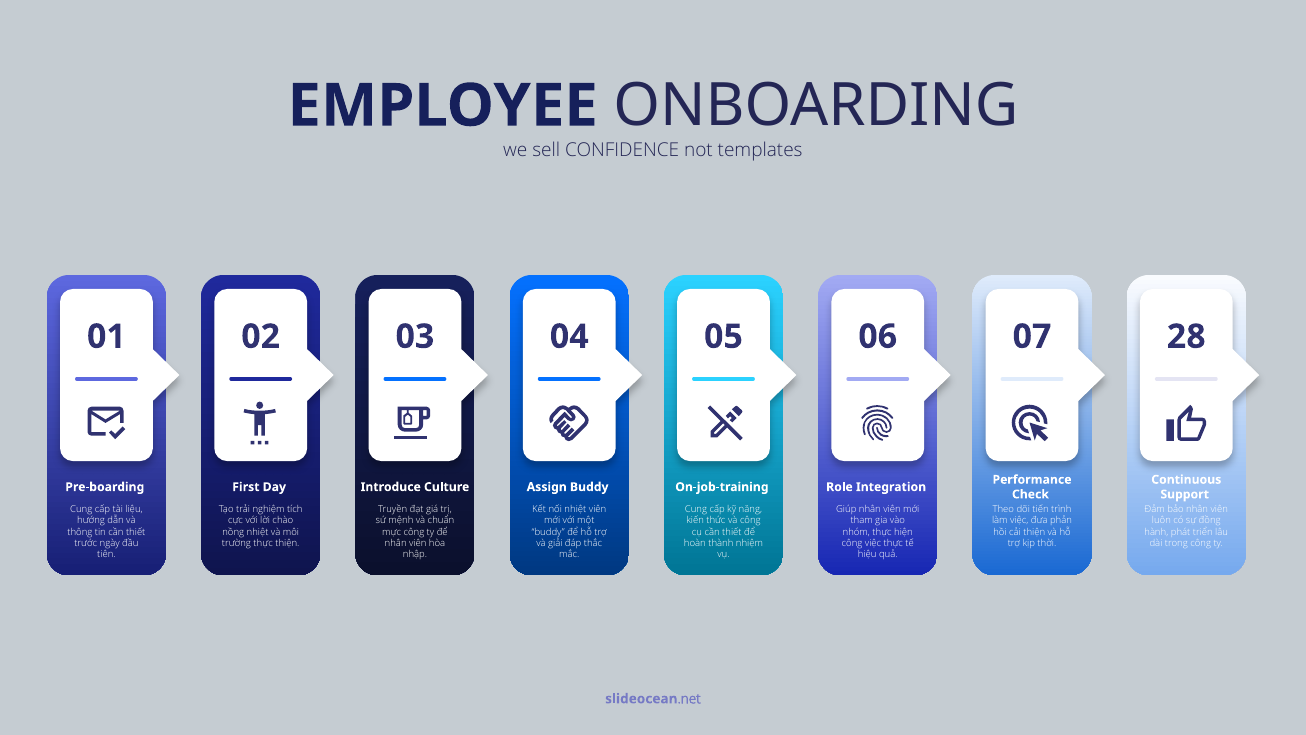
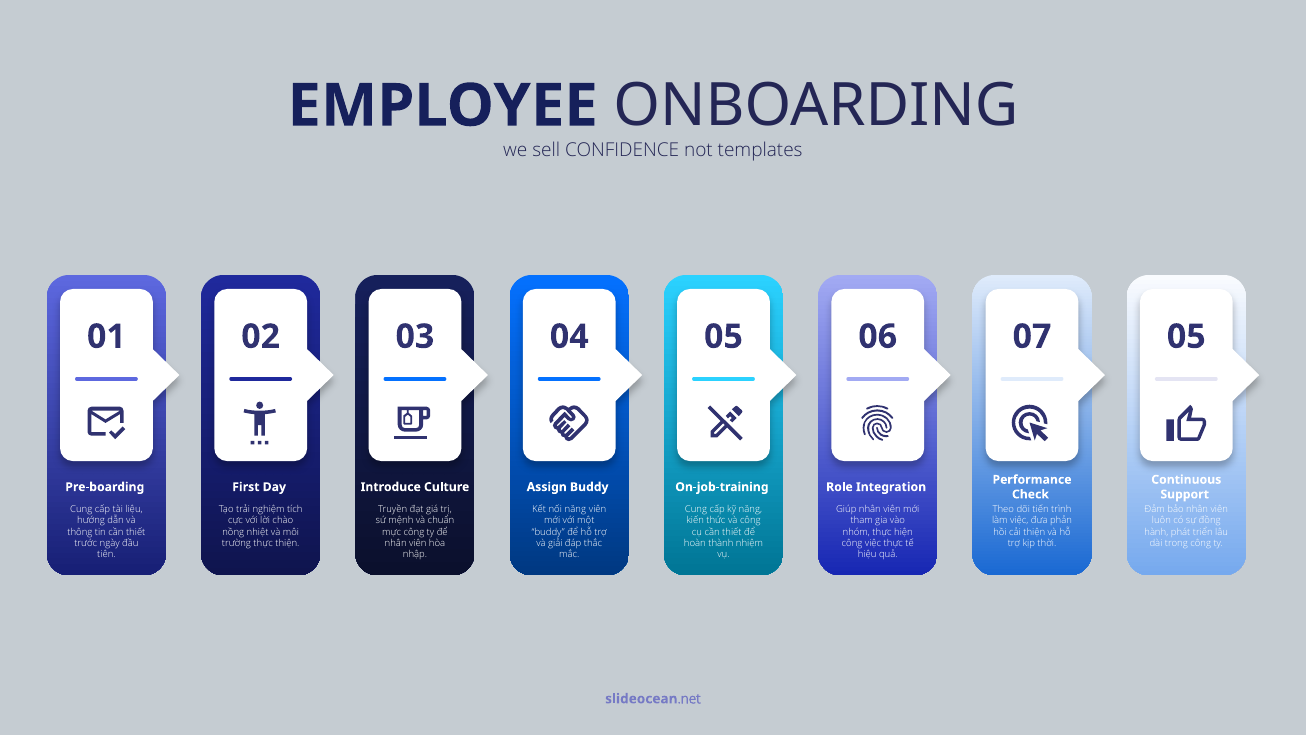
04 28: 28 -> 05
nối nhiệt: nhiệt -> năng
